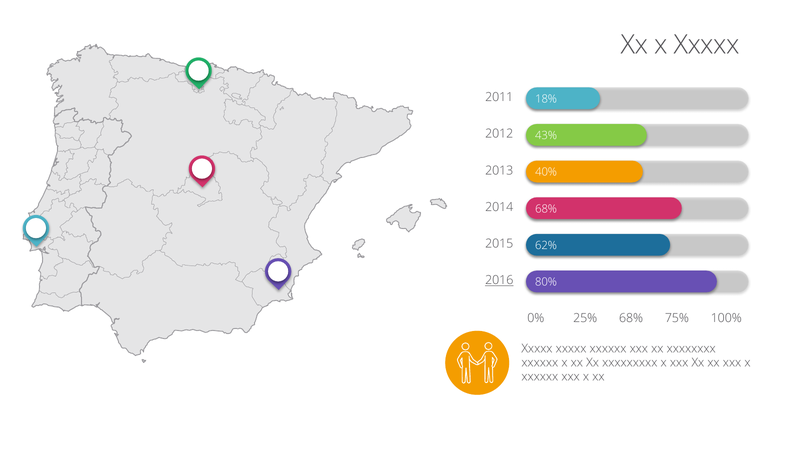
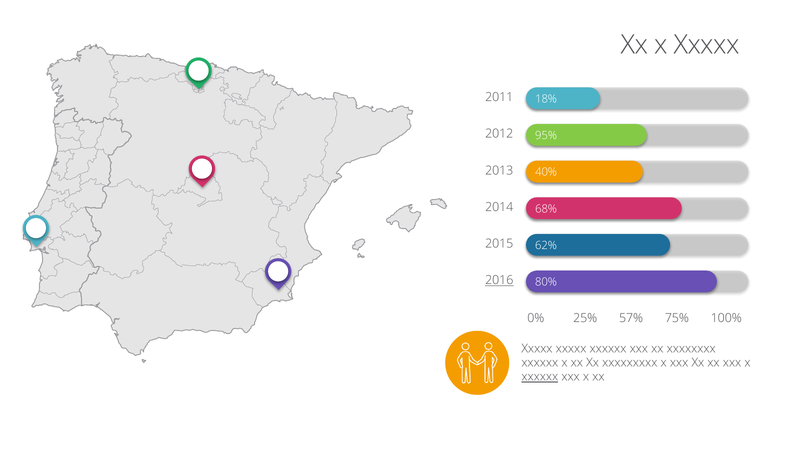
43%: 43% -> 95%
68% at (631, 318): 68% -> 57%
xxxxxx at (540, 377) underline: none -> present
